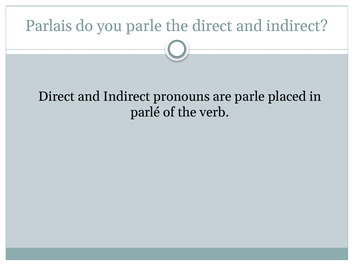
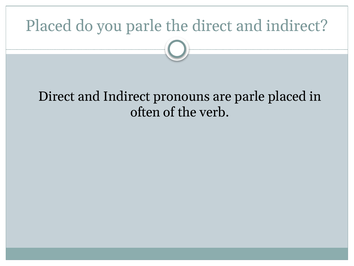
Parlais at (49, 26): Parlais -> Placed
parlé: parlé -> often
